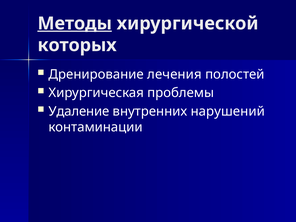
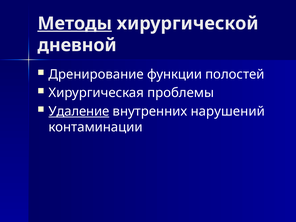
которых: которых -> дневной
лечения: лечения -> функции
Удаление underline: none -> present
